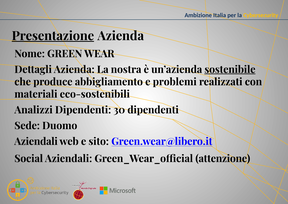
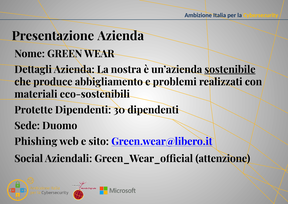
Presentazione underline: present -> none
Analizzi: Analizzi -> Protette
Aziendali at (36, 141): Aziendali -> Phishing
